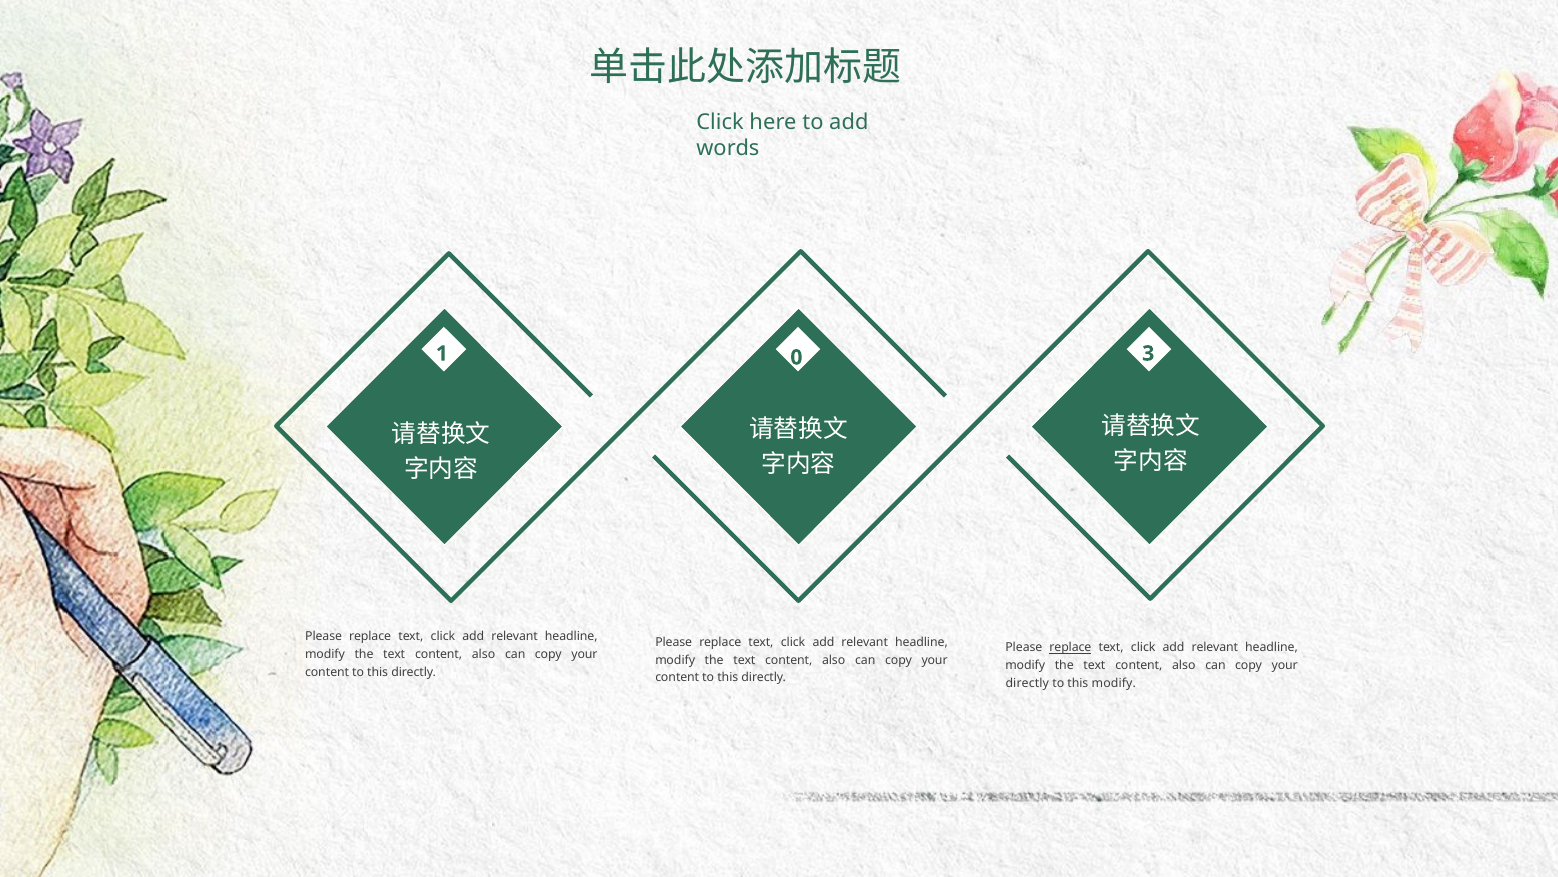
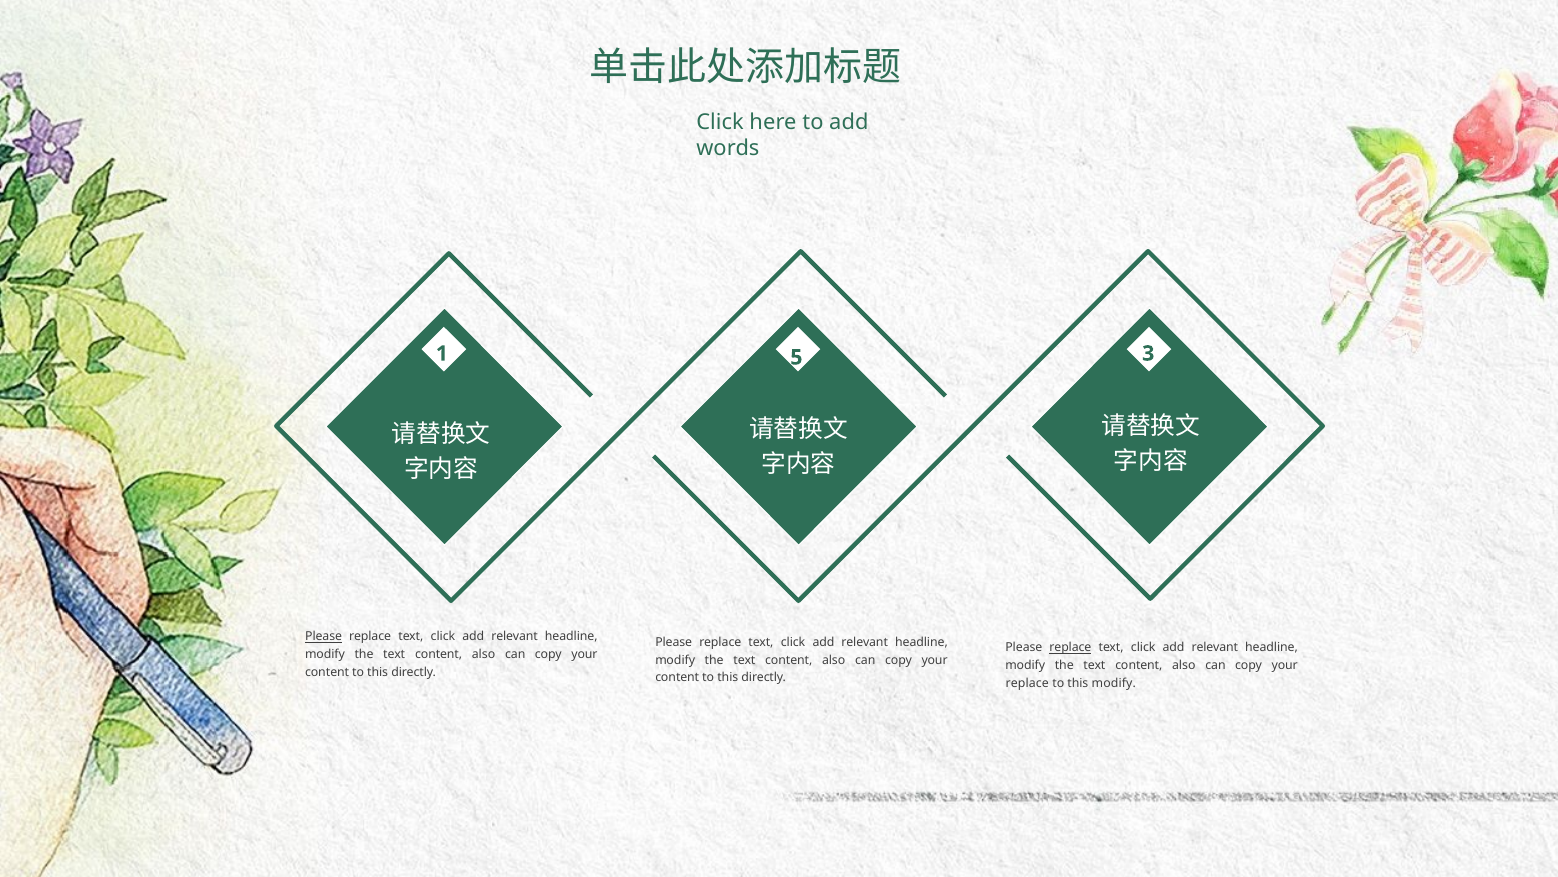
0: 0 -> 5
Please at (324, 636) underline: none -> present
directly at (1027, 683): directly -> replace
